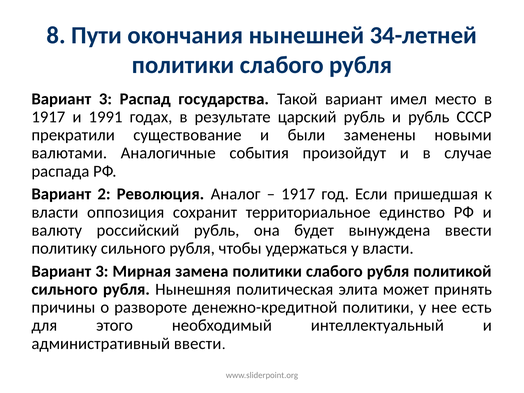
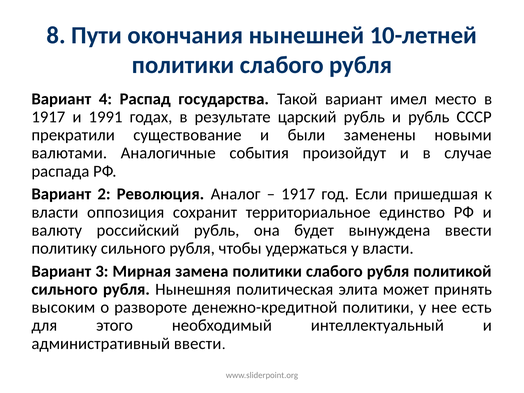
34-летней: 34-летней -> 10-летней
3 at (105, 99): 3 -> 4
причины: причины -> высоким
